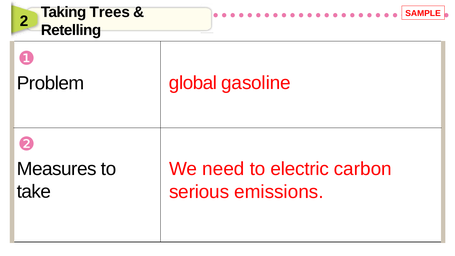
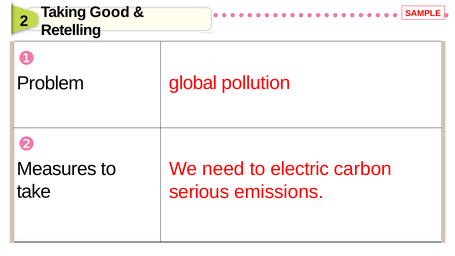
Trees: Trees -> Good
gasoline: gasoline -> pollution
